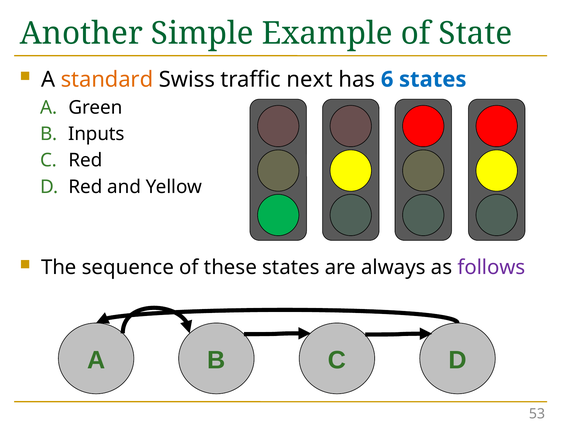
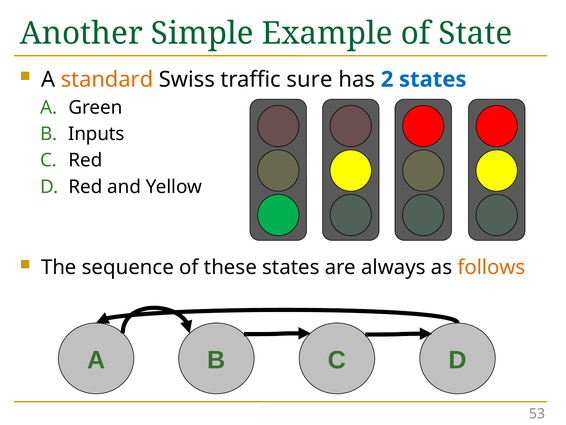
next: next -> sure
6: 6 -> 2
follows colour: purple -> orange
